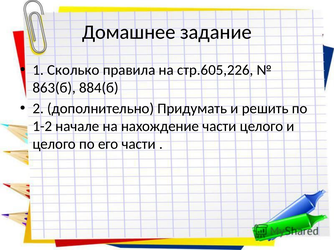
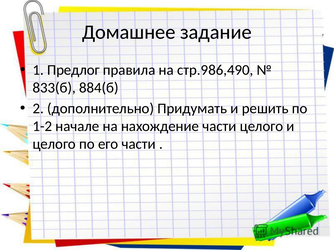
Сколько: Сколько -> Предлог
стр.605,226: стр.605,226 -> стр.986,490
863(б: 863(б -> 833(б
